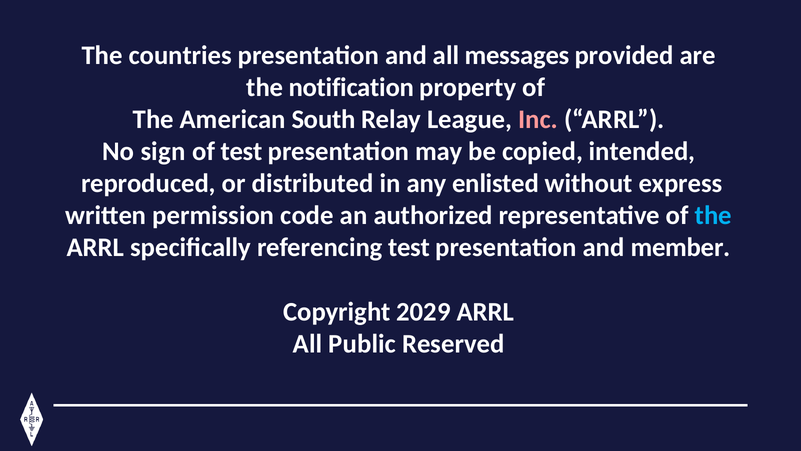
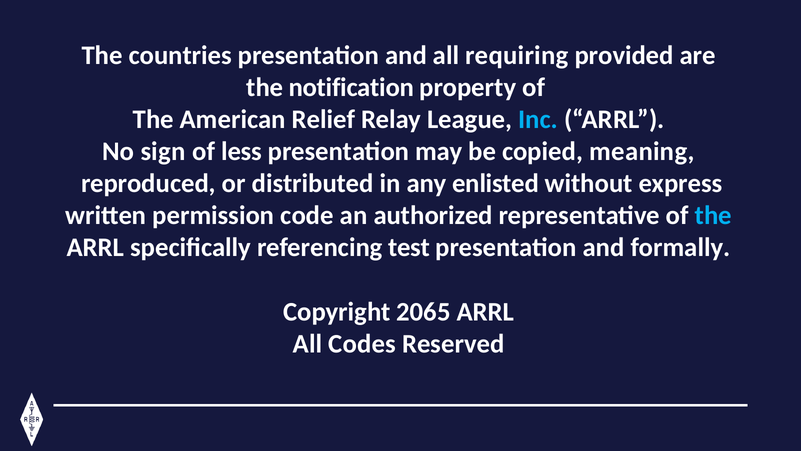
messages: messages -> requiring
South: South -> Relief
Inc colour: pink -> light blue
of test: test -> less
intended: intended -> meaning
member: member -> formally
2029: 2029 -> 2065
Public: Public -> Codes
